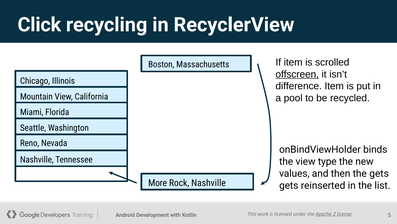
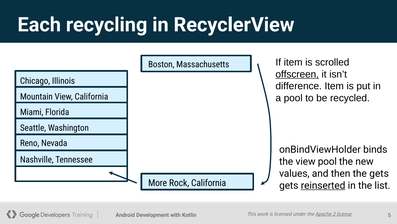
Click: Click -> Each
view type: type -> pool
Rock Nashville: Nashville -> California
reinserted underline: none -> present
